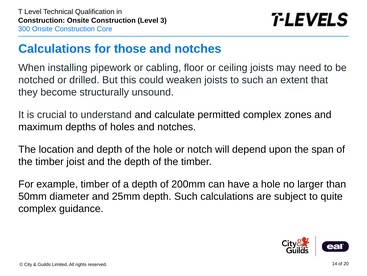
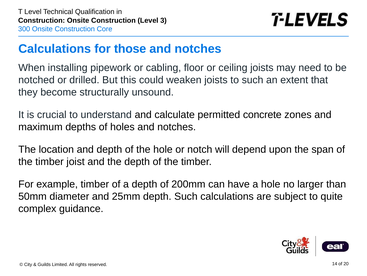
permitted complex: complex -> concrete
